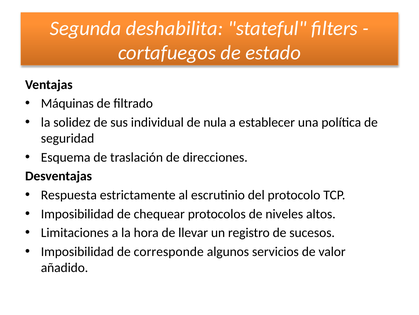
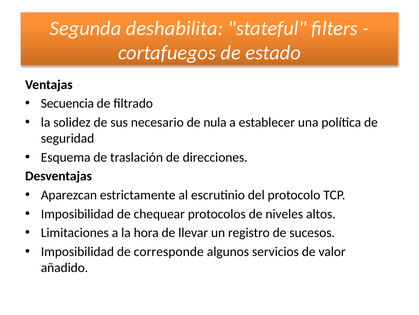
Máquinas: Máquinas -> Secuencia
individual: individual -> necesario
Respuesta: Respuesta -> Aparezcan
